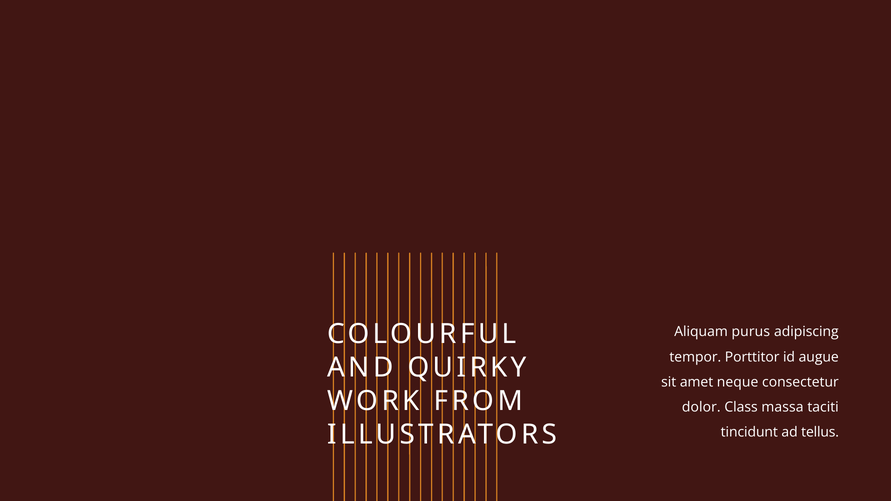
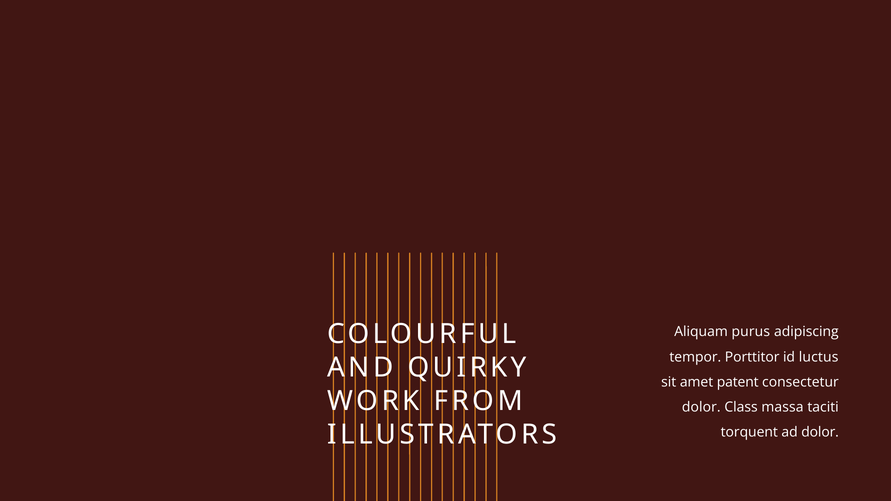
augue: augue -> luctus
neque: neque -> patent
tincidunt: tincidunt -> torquent
ad tellus: tellus -> dolor
